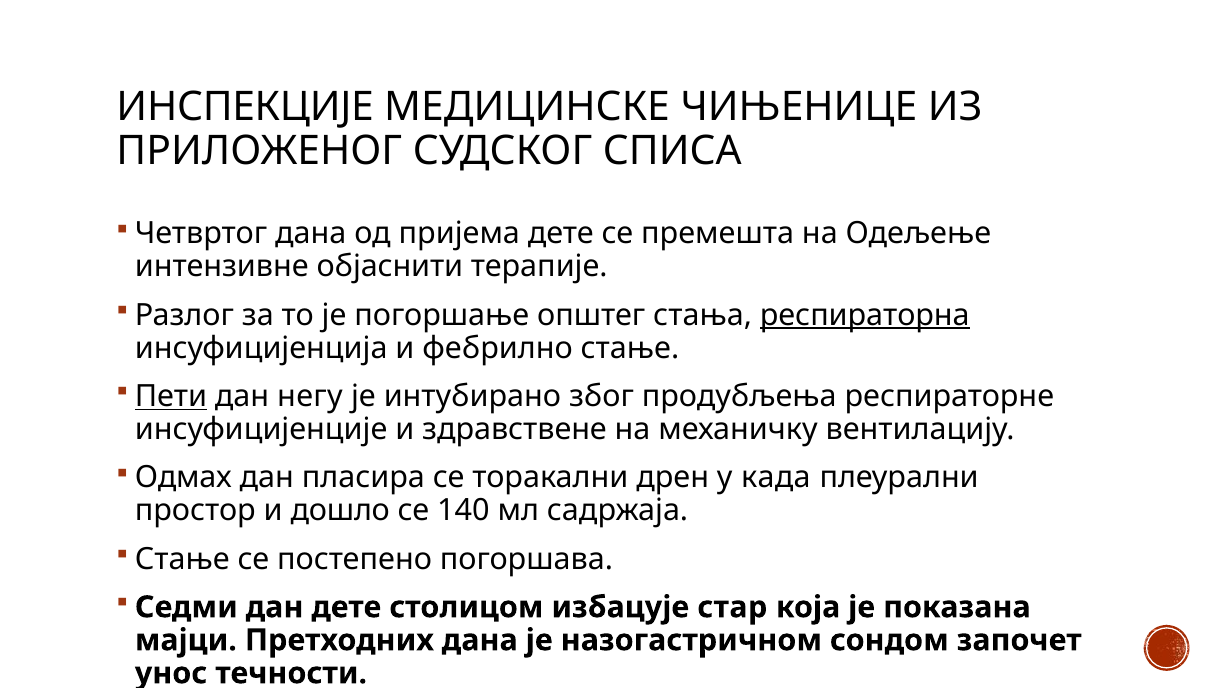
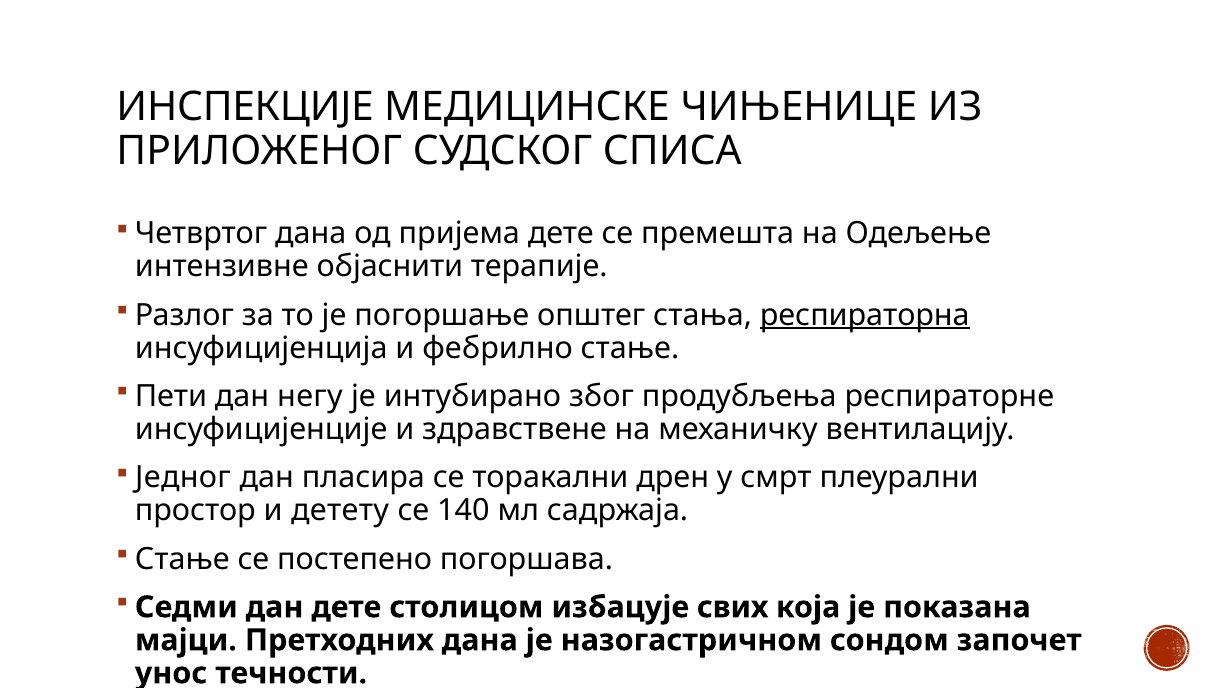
Пети underline: present -> none
Одмах: Одмах -> Једног
када: када -> смрт
дошло: дошло -> детету
стар: стар -> свих
